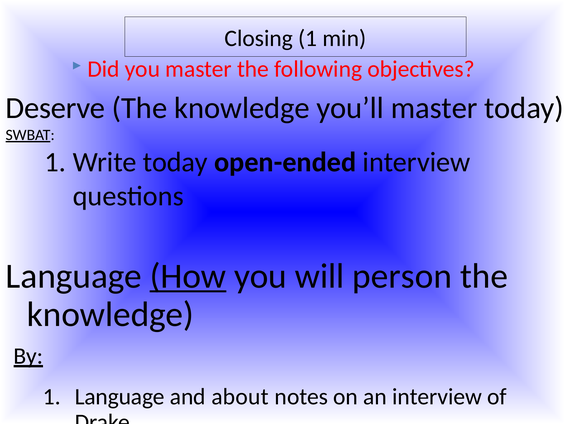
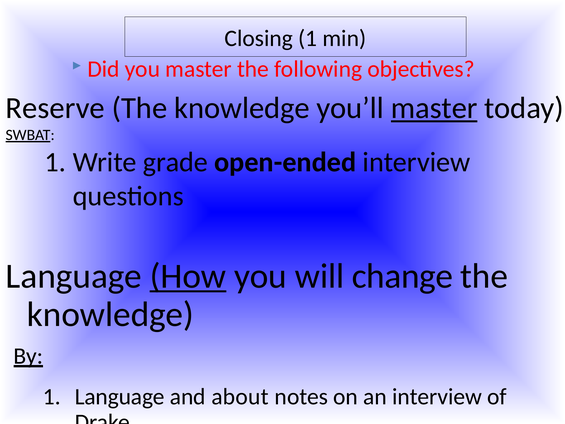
Deserve: Deserve -> Reserve
master at (434, 108) underline: none -> present
today at (175, 162): today -> grade
person: person -> change
